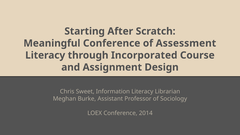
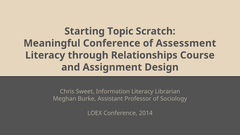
After: After -> Topic
Incorporated: Incorporated -> Relationships
